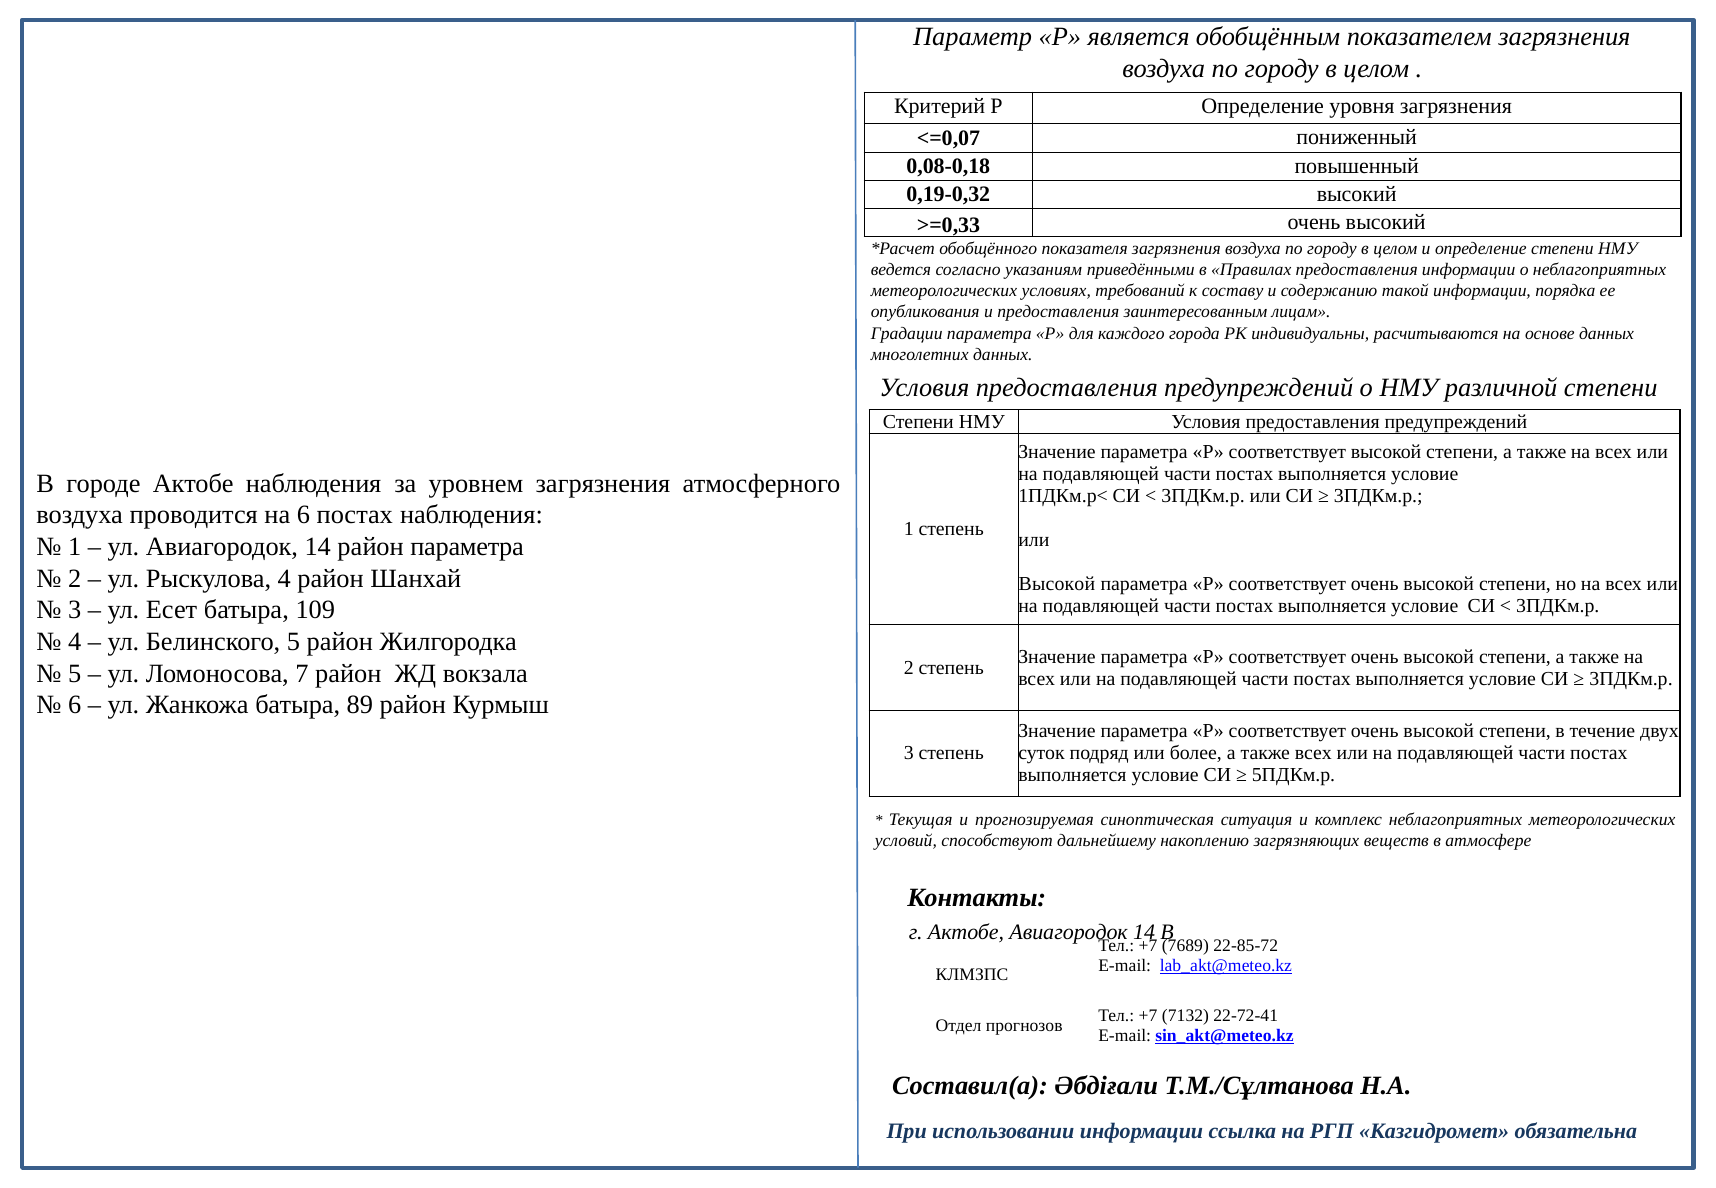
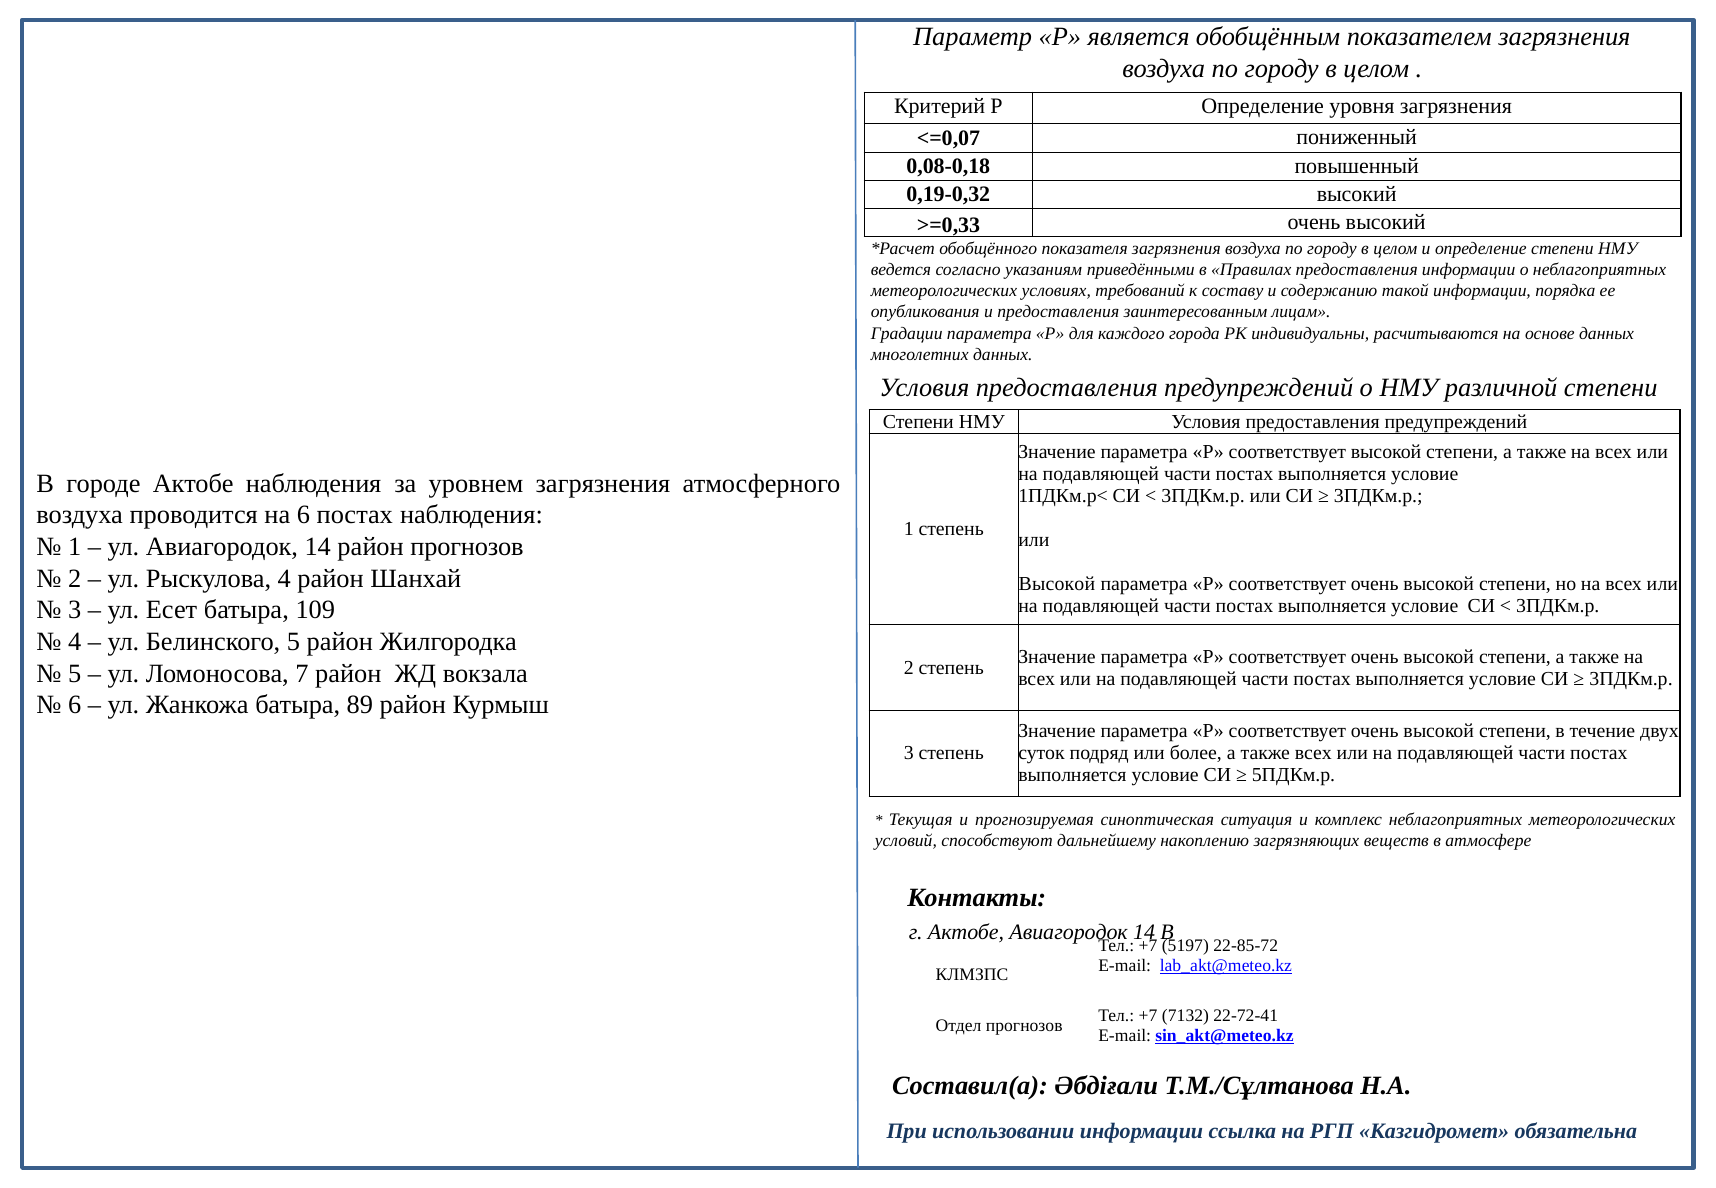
район параметра: параметра -> прогнозов
7689: 7689 -> 5197
